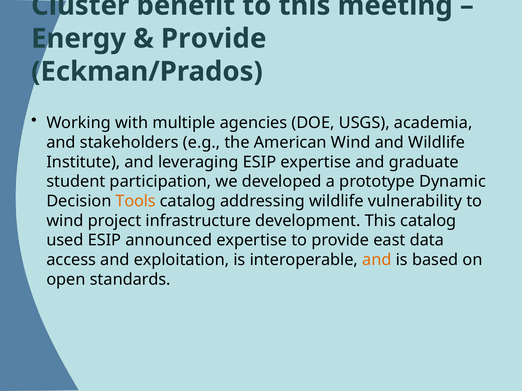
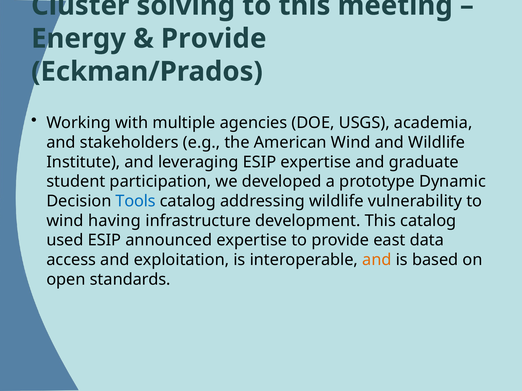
benefit: benefit -> solving
Tools colour: orange -> blue
project: project -> having
